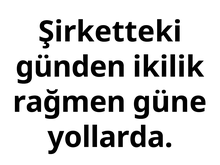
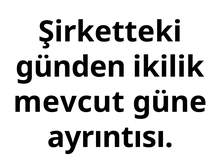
rağmen: rağmen -> mevcut
yollarda: yollarda -> ayrıntısı
